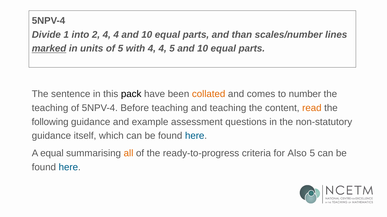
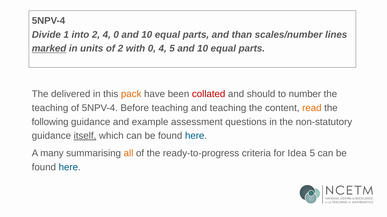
2 4 4: 4 -> 0
of 5: 5 -> 2
with 4: 4 -> 0
sentence: sentence -> delivered
pack colour: black -> orange
collated colour: orange -> red
comes: comes -> should
itself underline: none -> present
A equal: equal -> many
Also: Also -> Idea
